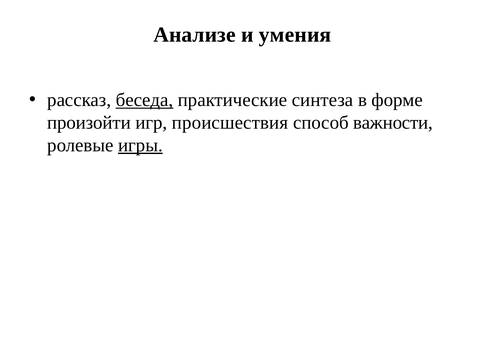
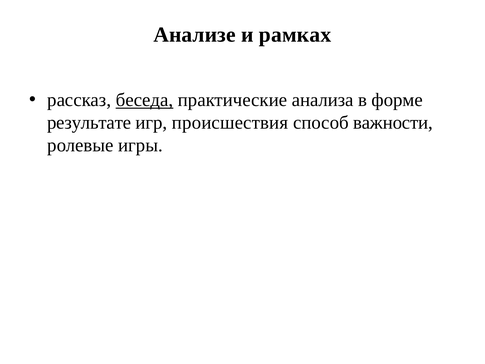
умения: умения -> рамках
синтеза: синтеза -> анализа
произойти: произойти -> результате
игры underline: present -> none
